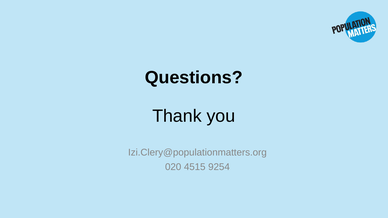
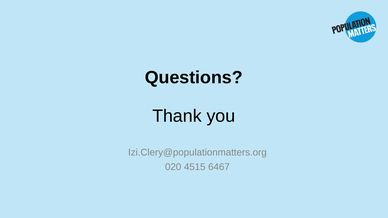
9254: 9254 -> 6467
